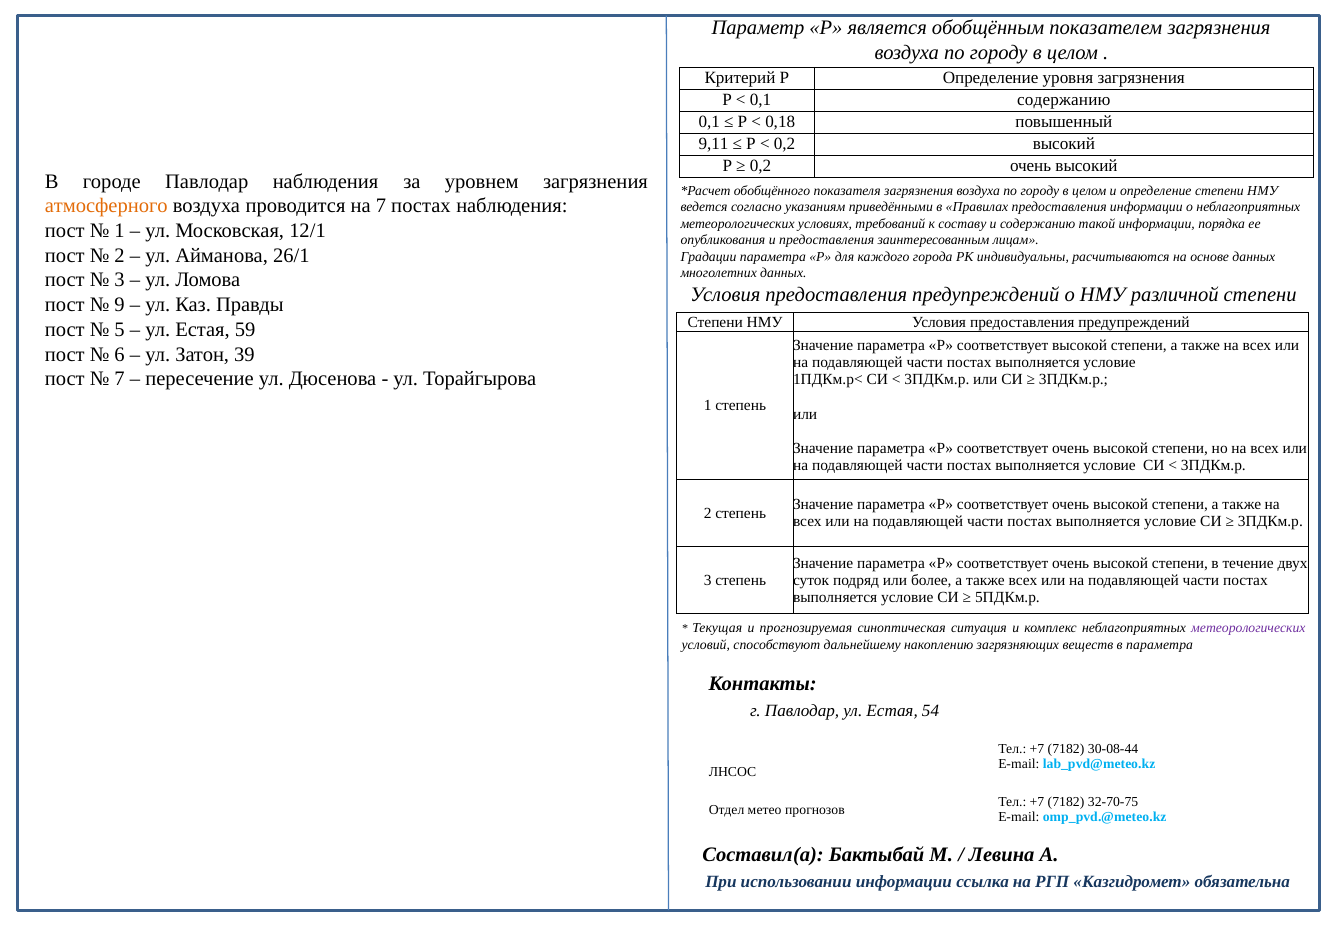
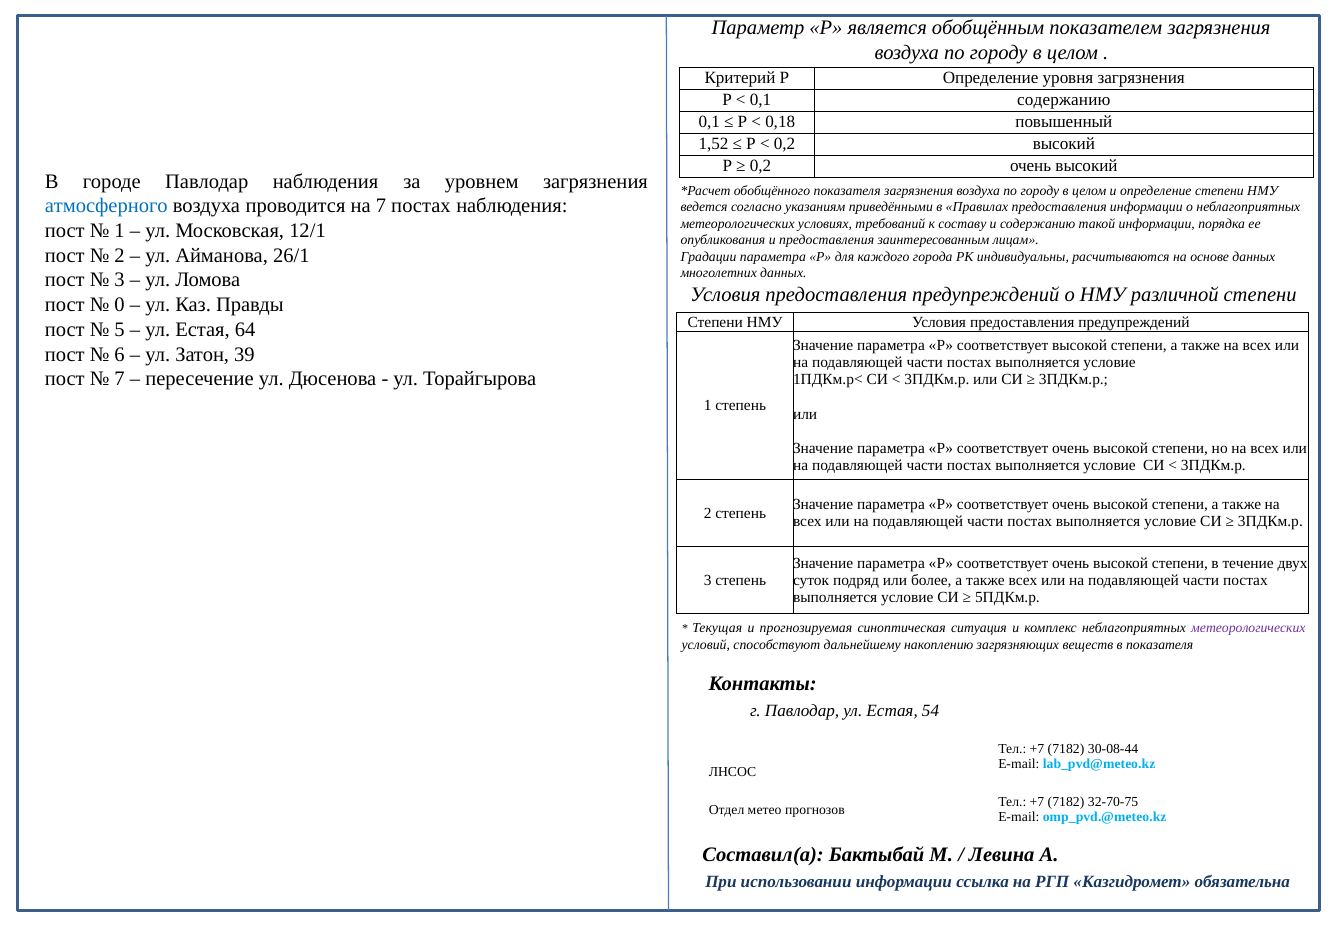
9,11: 9,11 -> 1,52
атмосферного colour: orange -> blue
9: 9 -> 0
59: 59 -> 64
в параметра: параметра -> показателя
